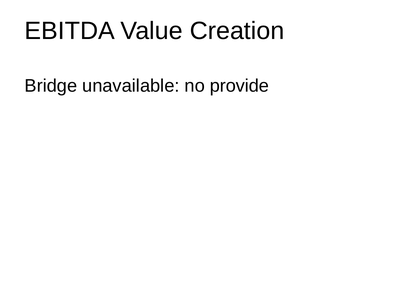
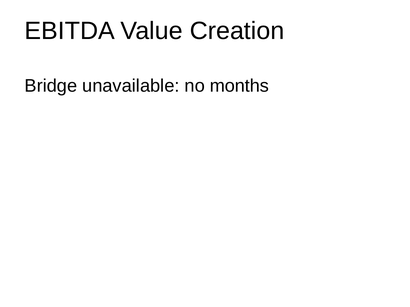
provide: provide -> months
